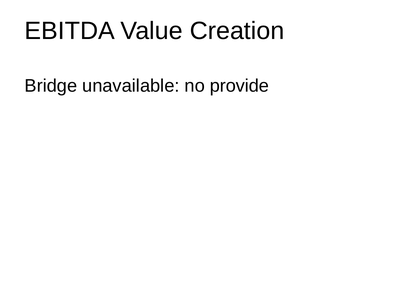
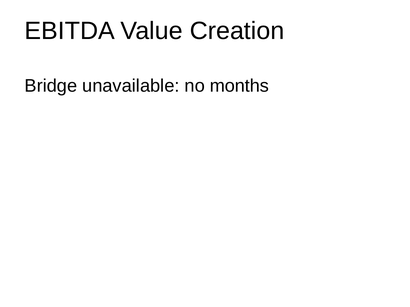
provide: provide -> months
